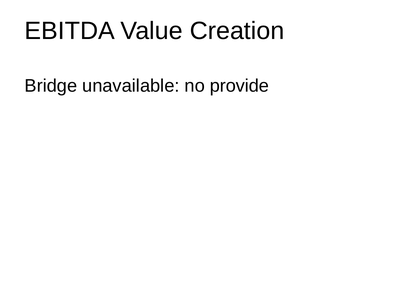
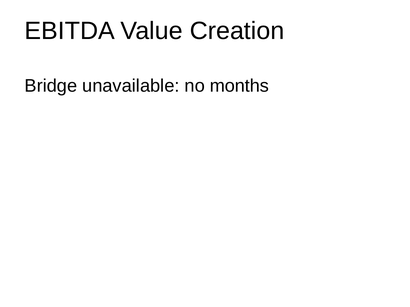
provide: provide -> months
